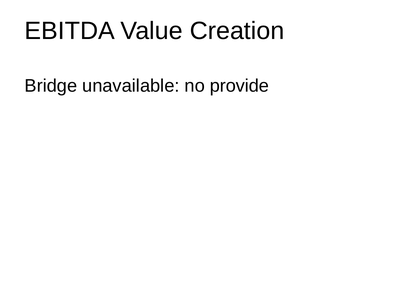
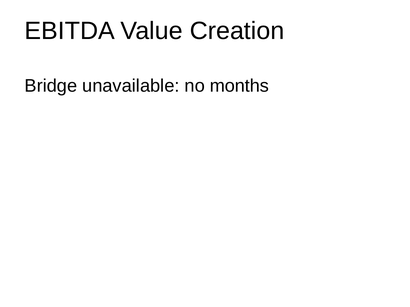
provide: provide -> months
